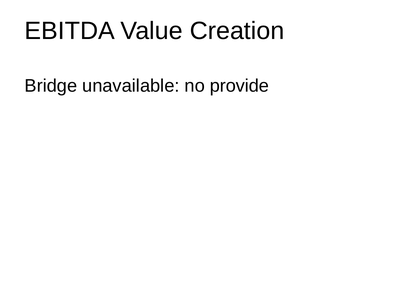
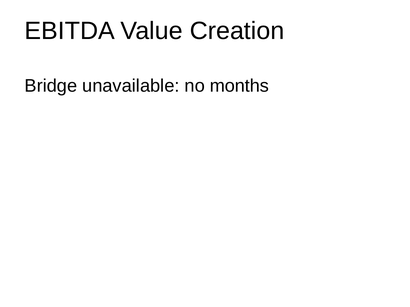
provide: provide -> months
